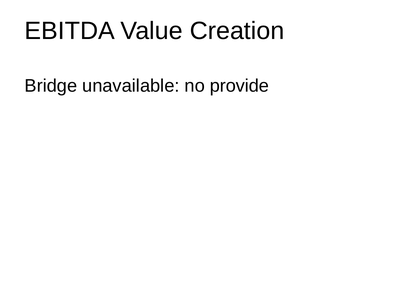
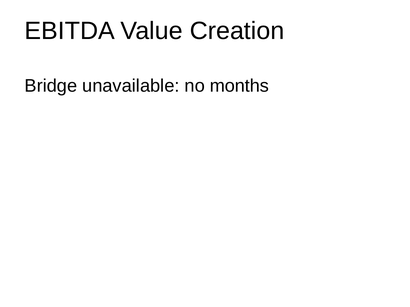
provide: provide -> months
